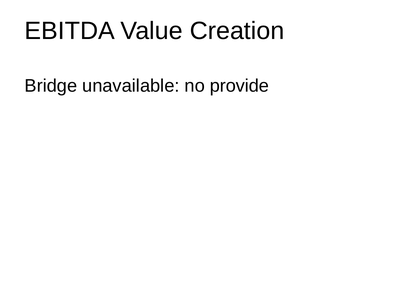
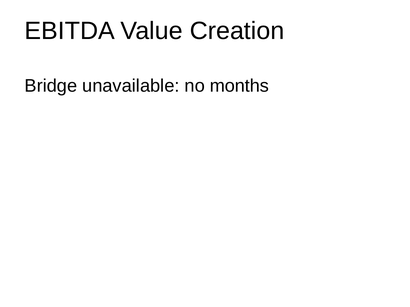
provide: provide -> months
